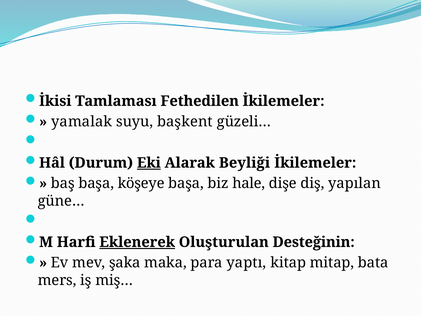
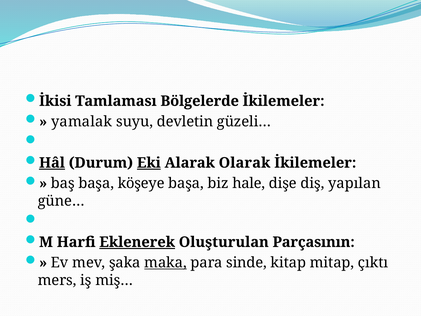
Fethedilen: Fethedilen -> Bölgelerde
başkent: başkent -> devletin
Hâl underline: none -> present
Beyliği: Beyliği -> Olarak
Desteğinin: Desteğinin -> Parçasının
maka underline: none -> present
yaptı: yaptı -> sinde
bata: bata -> çıktı
